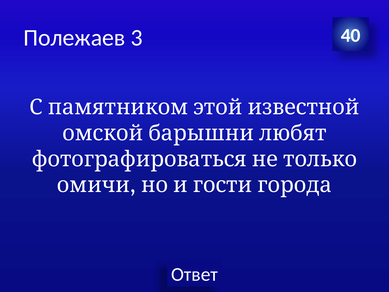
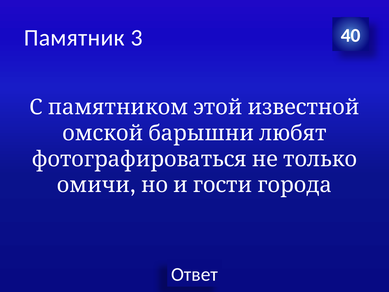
Полежаев: Полежаев -> Памятник
